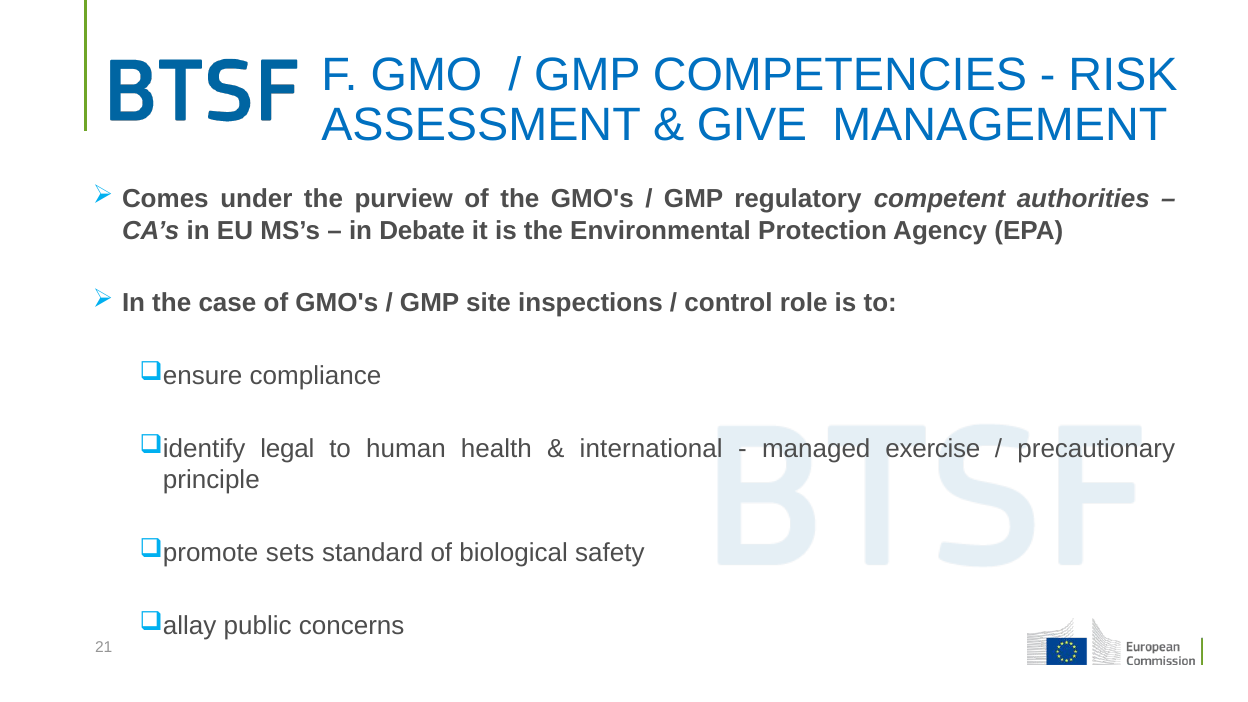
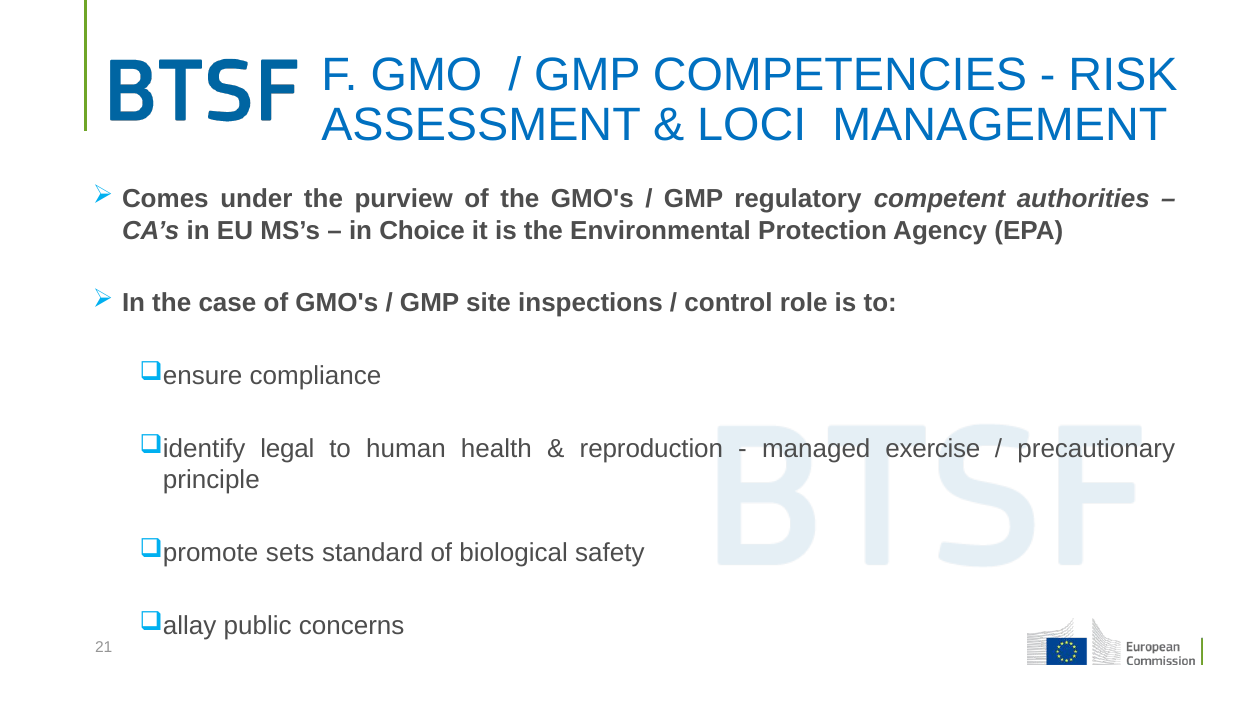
GIVE: GIVE -> LOCI
Debate: Debate -> Choice
international: international -> reproduction
